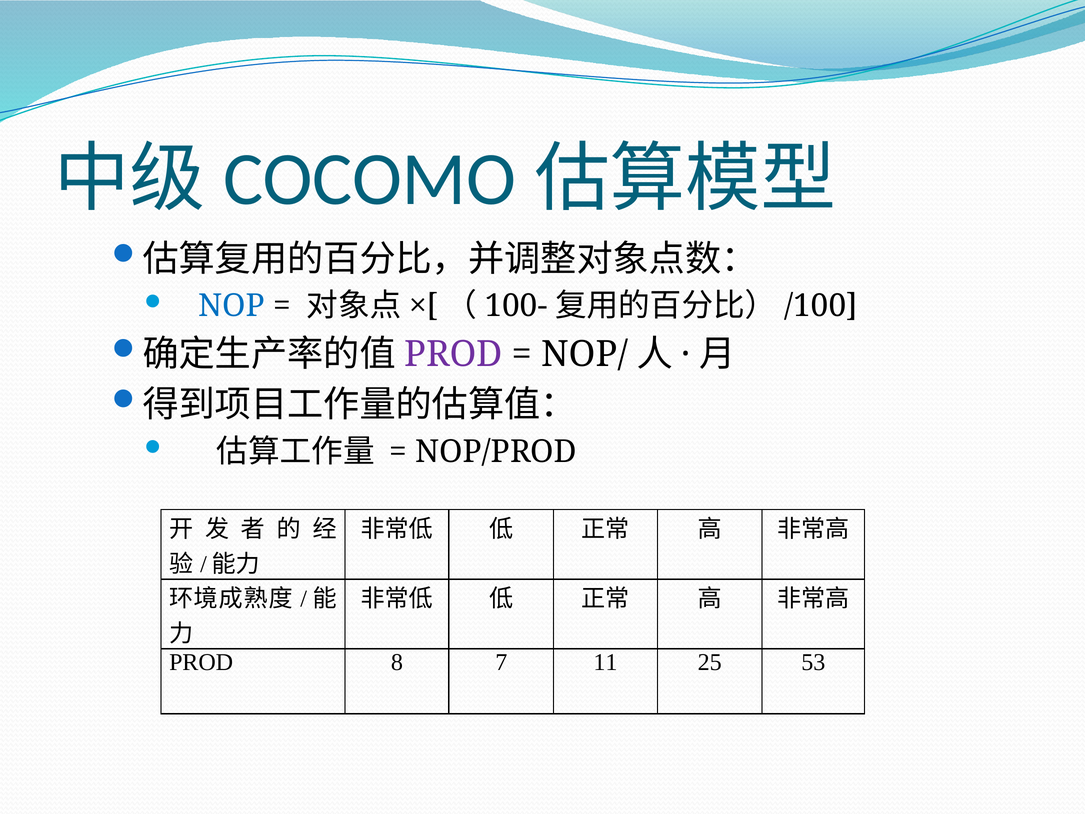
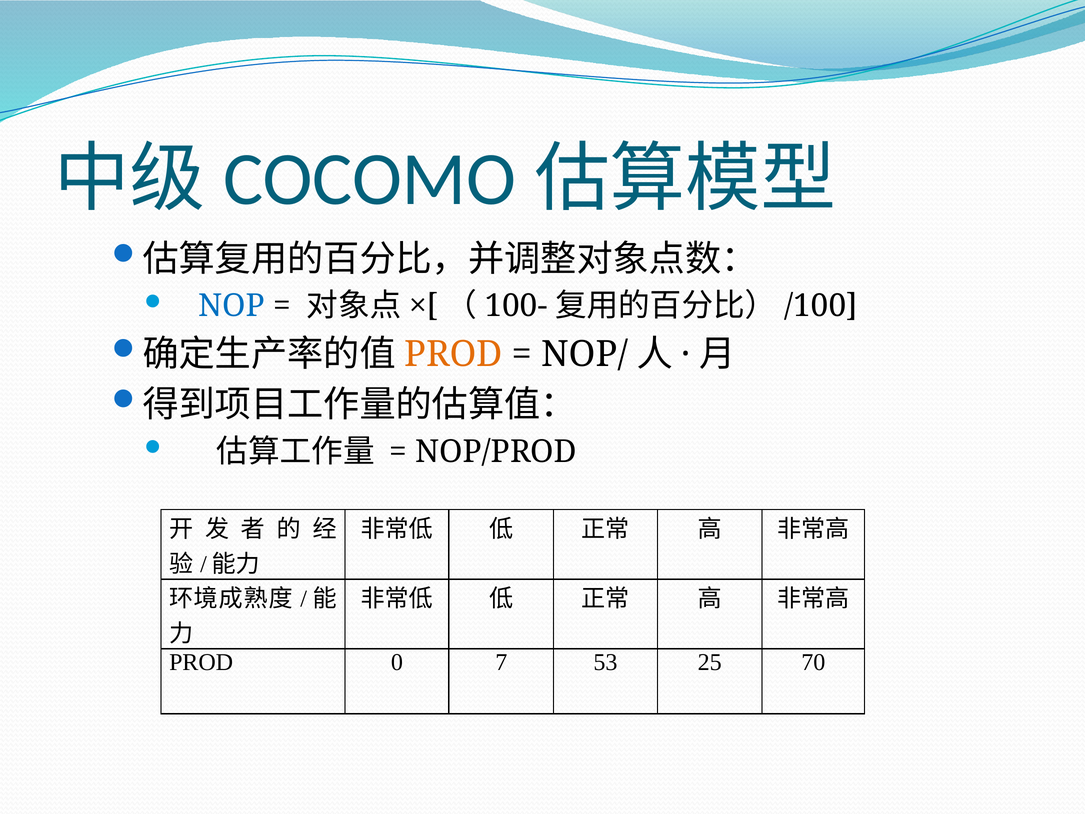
PROD at (453, 354) colour: purple -> orange
8: 8 -> 0
11: 11 -> 53
53: 53 -> 70
